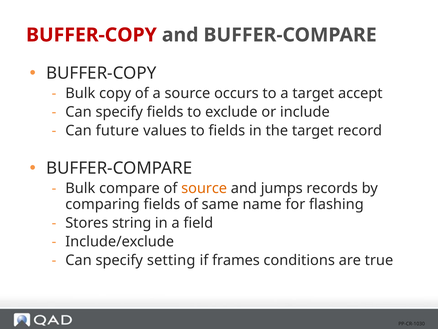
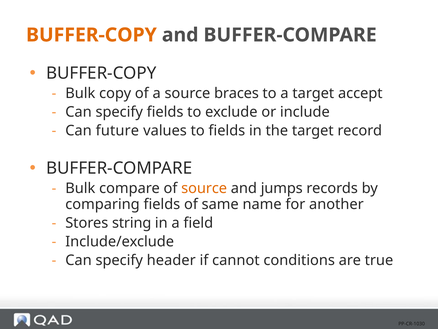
BUFFER-COPY at (91, 35) colour: red -> orange
occurs: occurs -> braces
flashing: flashing -> another
setting: setting -> header
frames: frames -> cannot
